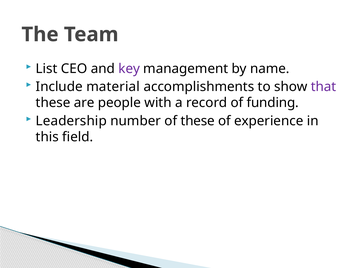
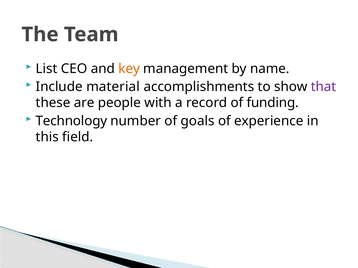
key colour: purple -> orange
Leadership: Leadership -> Technology
of these: these -> goals
